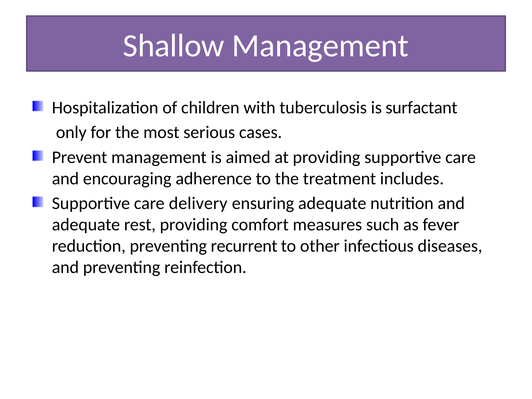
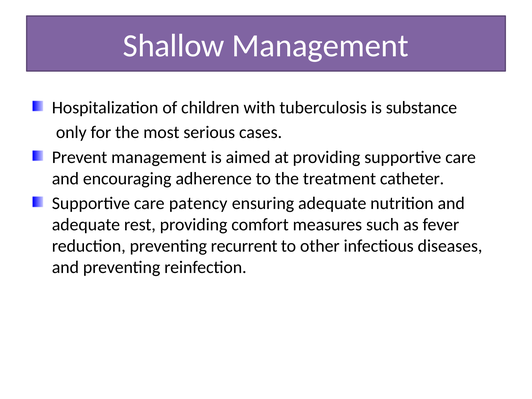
surfactant: surfactant -> substance
includes: includes -> catheter
delivery: delivery -> patency
